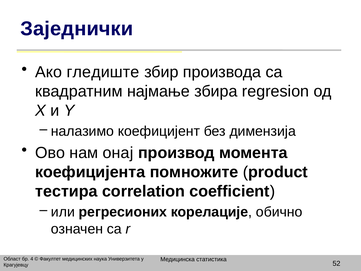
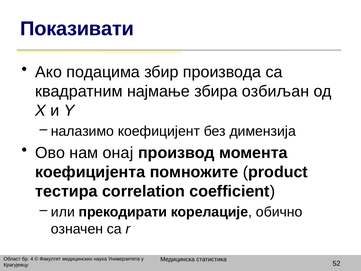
Заједнички: Заједнички -> Показивати
гледиште: гледиште -> подацима
regresion: regresion -> озбиљан
регресионих: регресионих -> прекодирати
